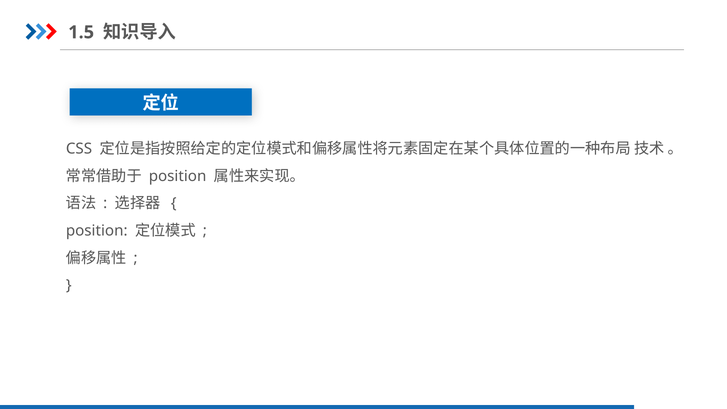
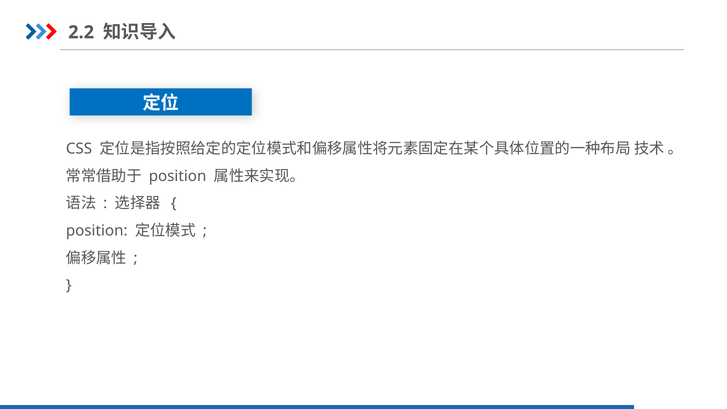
1.5: 1.5 -> 2.2
